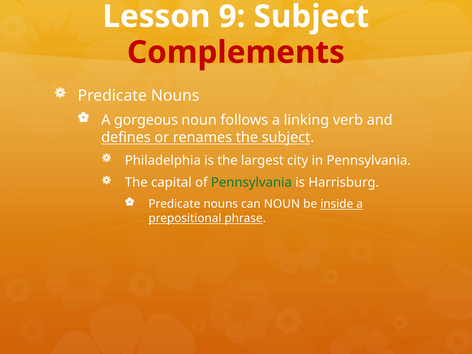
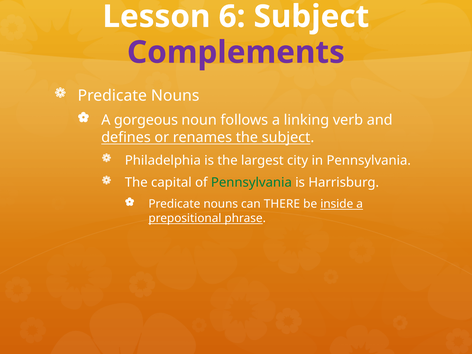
9: 9 -> 6
Complements colour: red -> purple
can NOUN: NOUN -> THERE
